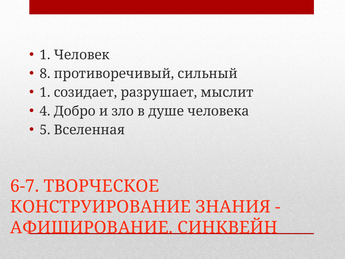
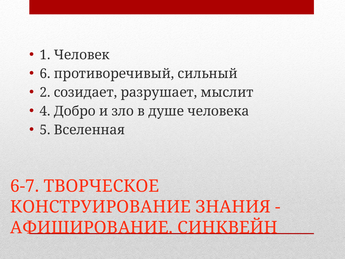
8: 8 -> 6
1 at (45, 92): 1 -> 2
